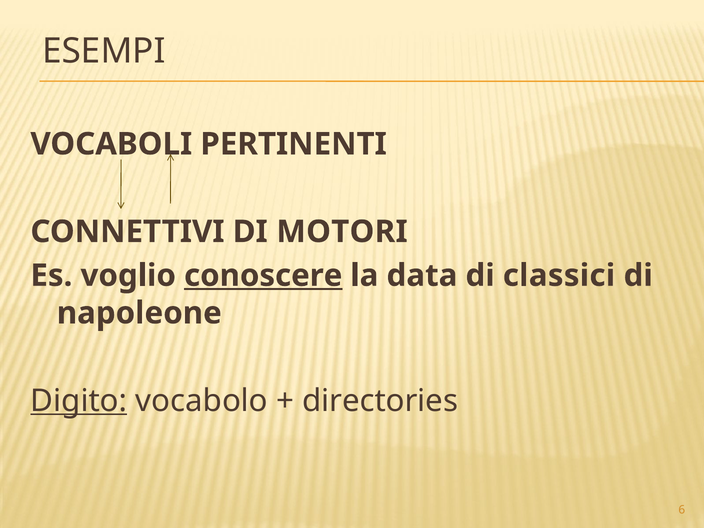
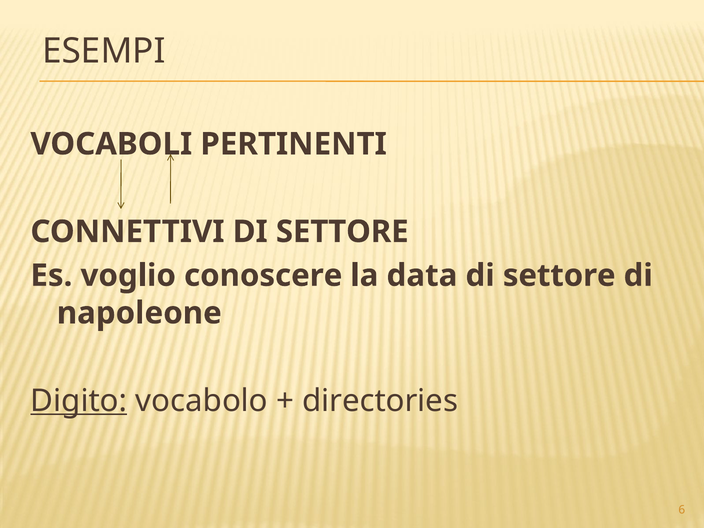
CONNETTIVI DI MOTORI: MOTORI -> SETTORE
conoscere underline: present -> none
data di classici: classici -> settore
